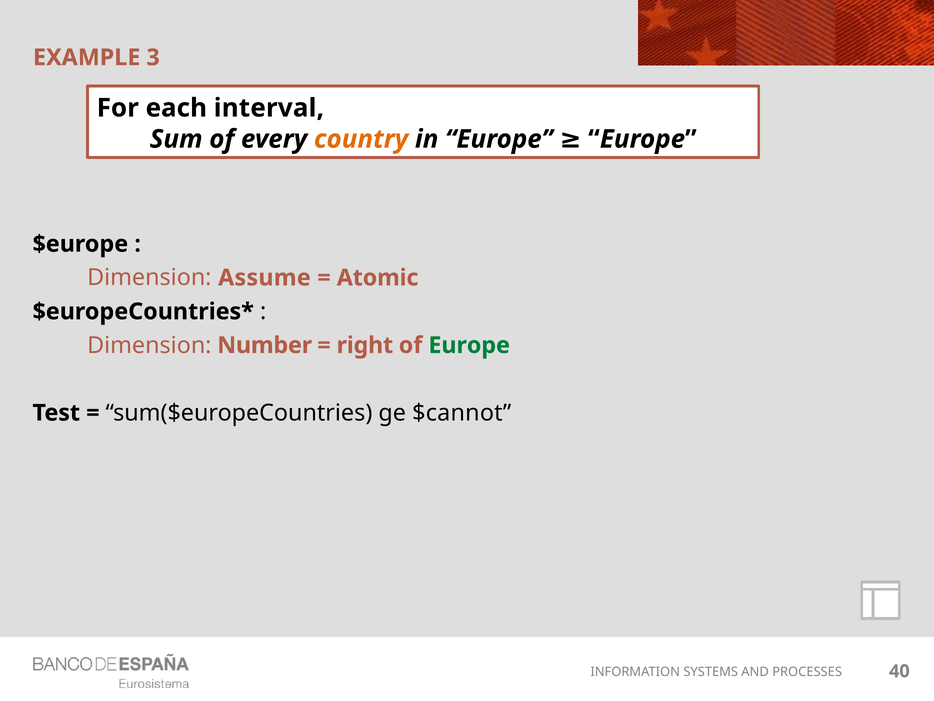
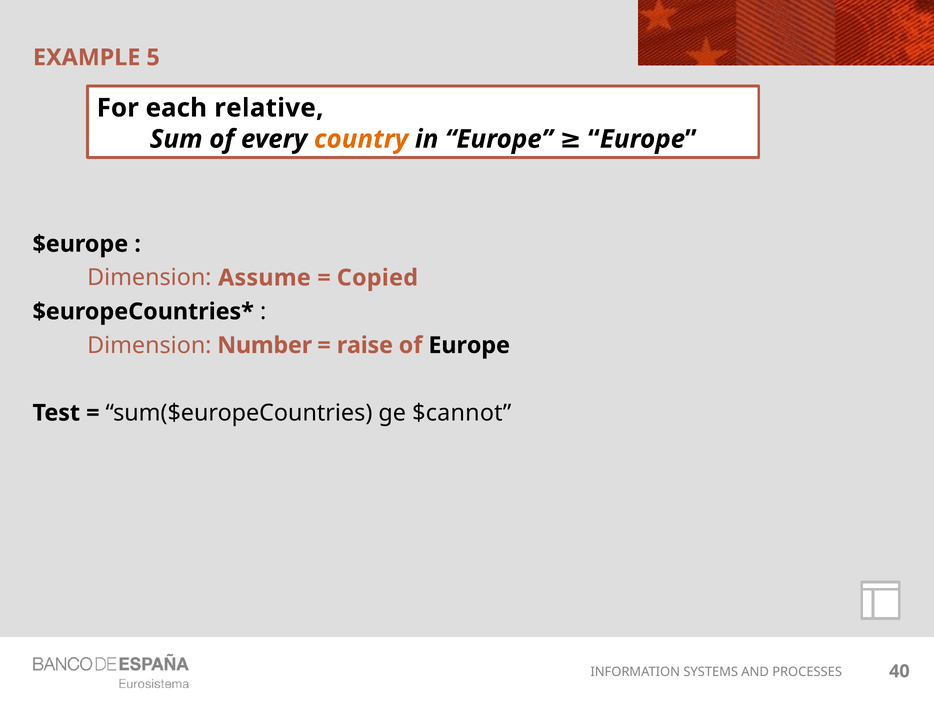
3: 3 -> 5
interval: interval -> relative
Atomic: Atomic -> Copied
right: right -> raise
Europe at (469, 345) colour: green -> black
